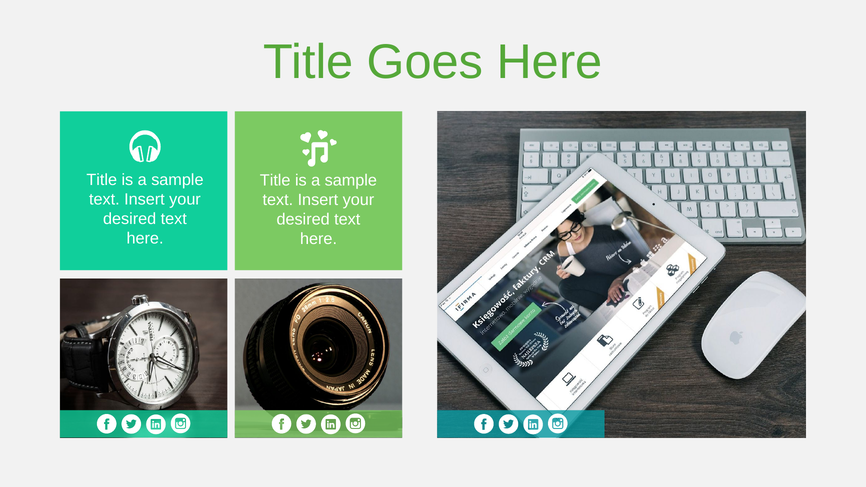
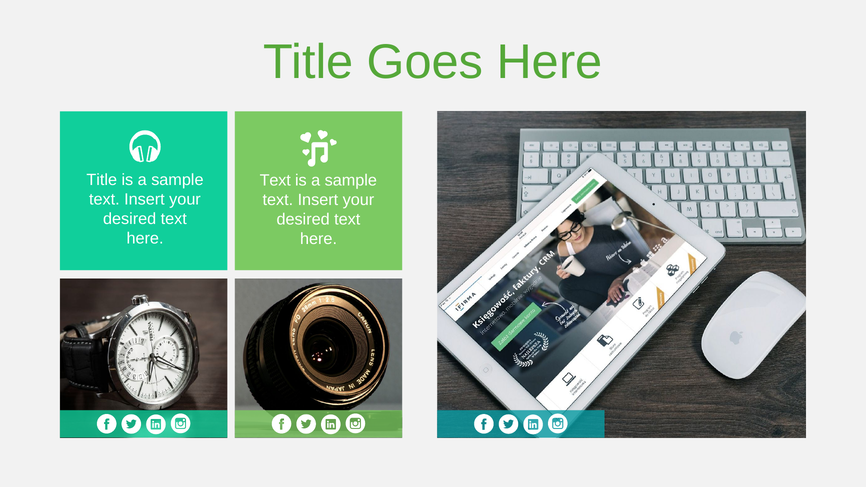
Title at (275, 180): Title -> Text
